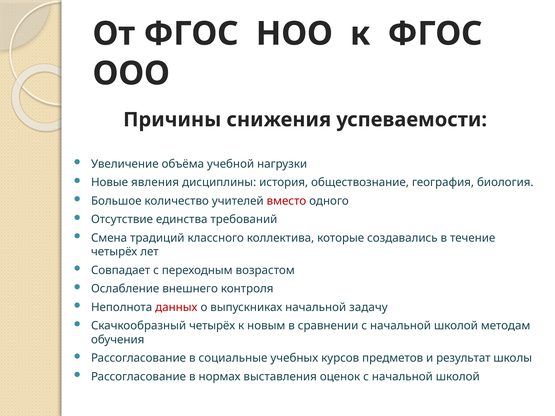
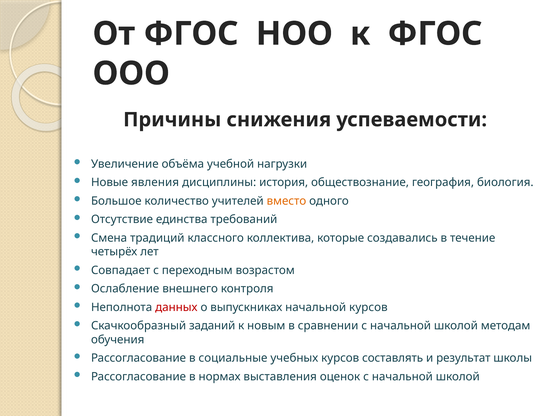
вместо colour: red -> orange
начальной задачу: задачу -> курсов
Скачкообразный четырёх: четырёх -> заданий
предметов: предметов -> составлять
